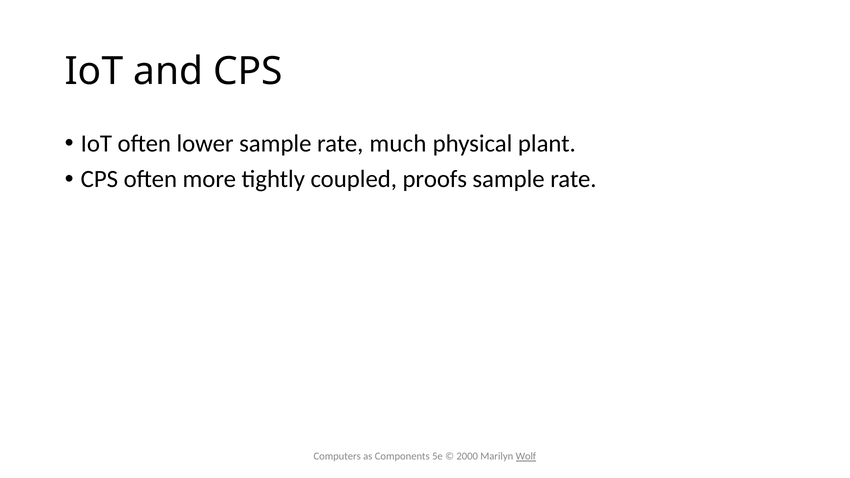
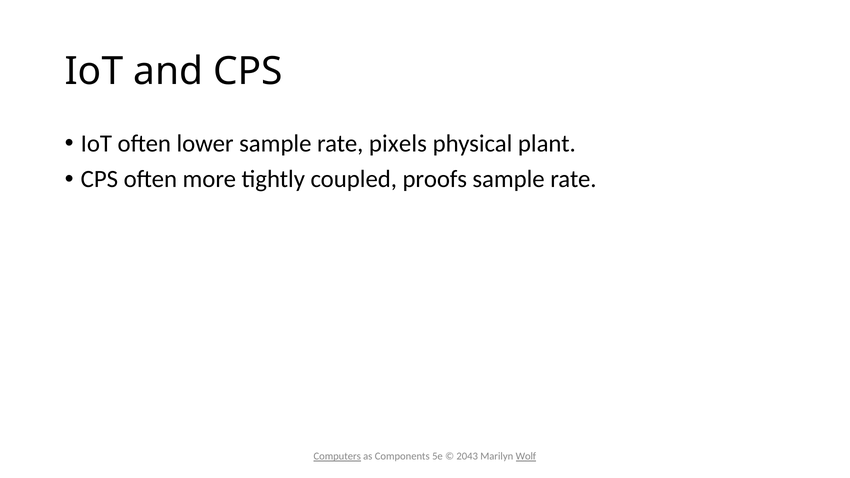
much: much -> pixels
Computers underline: none -> present
2000: 2000 -> 2043
